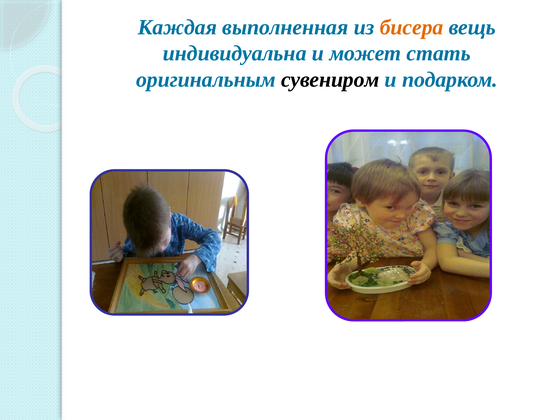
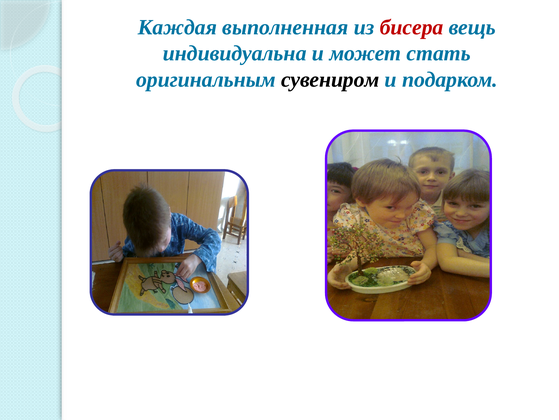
бисера colour: orange -> red
